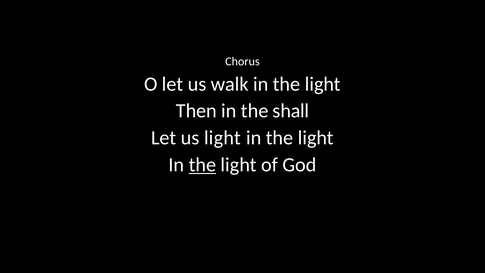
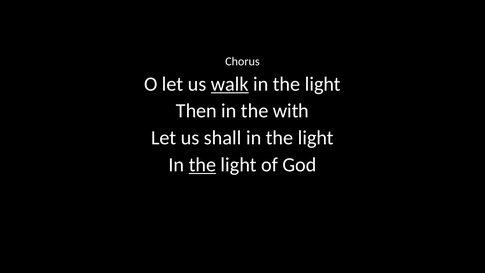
walk underline: none -> present
shall: shall -> with
us light: light -> shall
